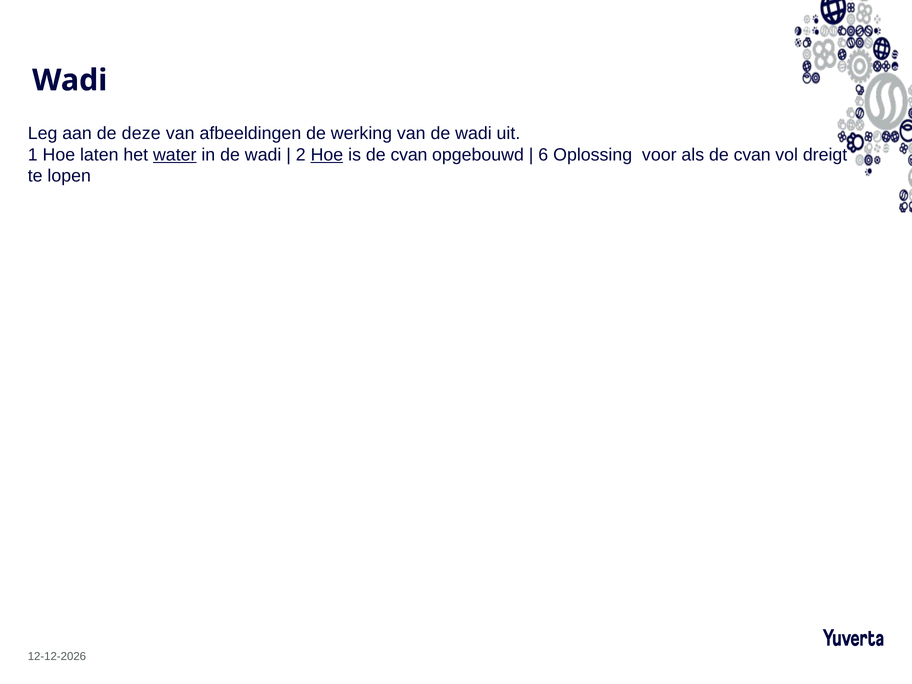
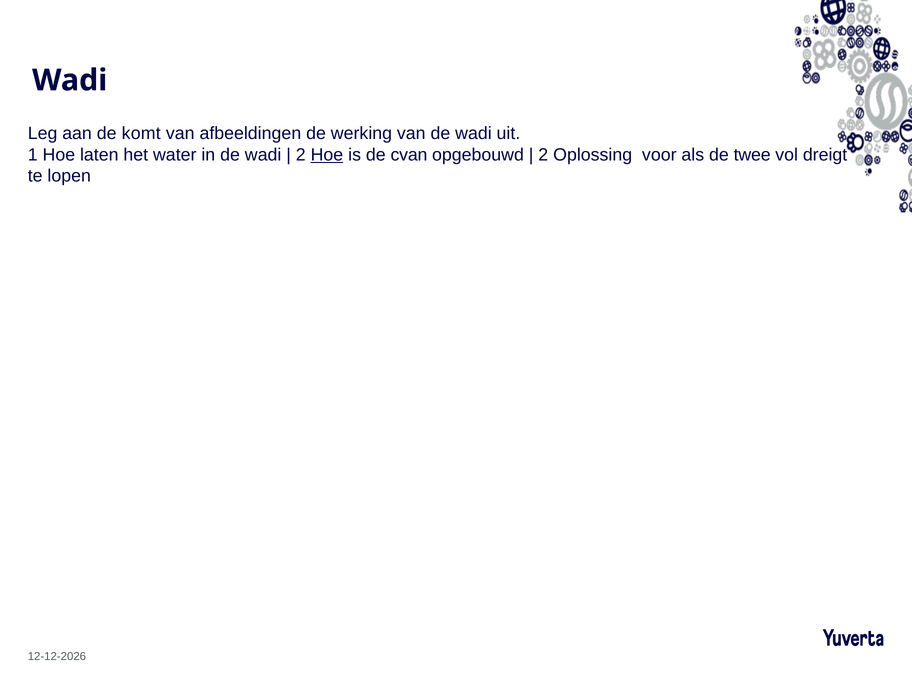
deze: deze -> komt
water underline: present -> none
6 at (543, 155): 6 -> 2
als de cvan: cvan -> twee
